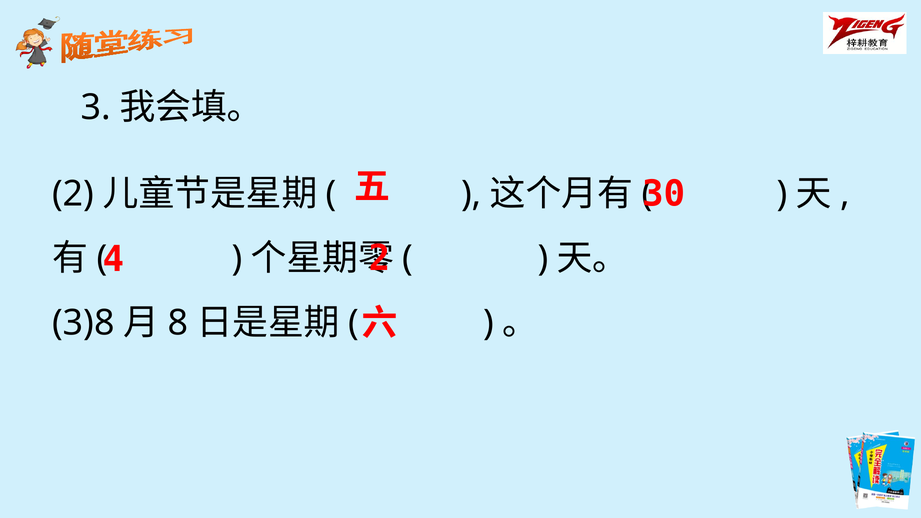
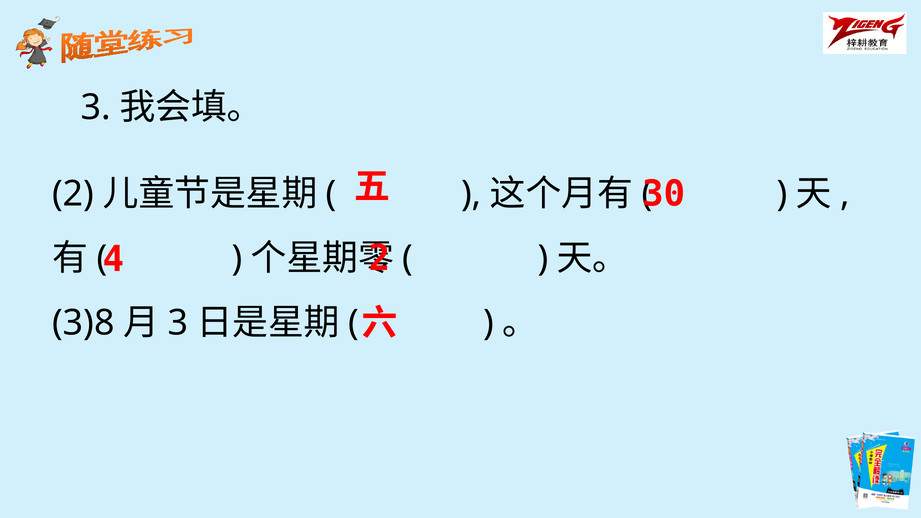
8 at (178, 323): 8 -> 3
